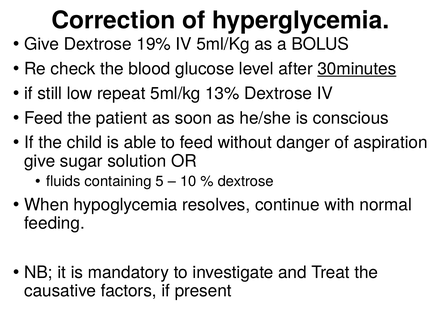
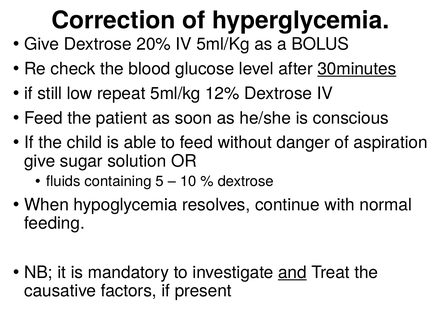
19%: 19% -> 20%
13%: 13% -> 12%
and underline: none -> present
